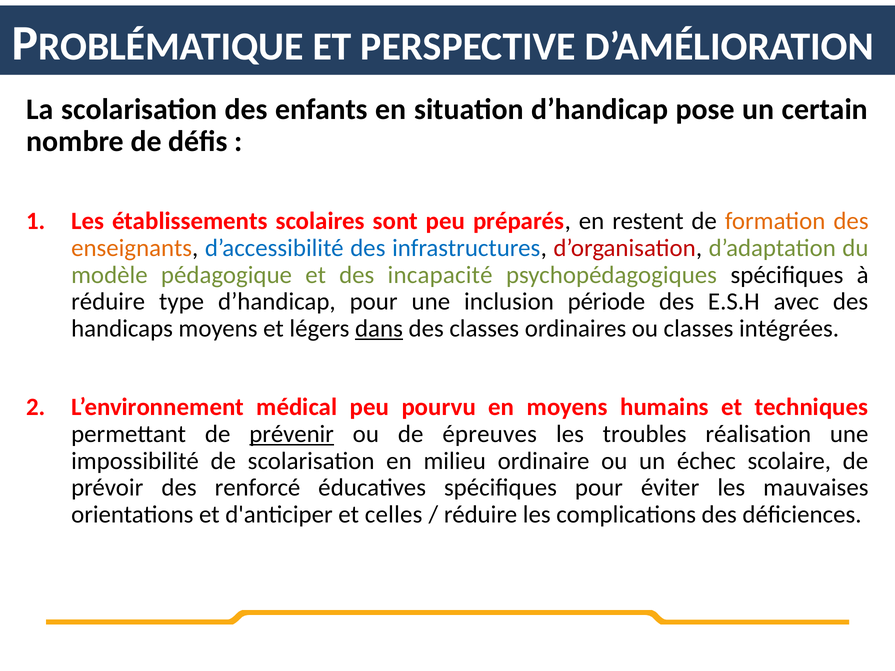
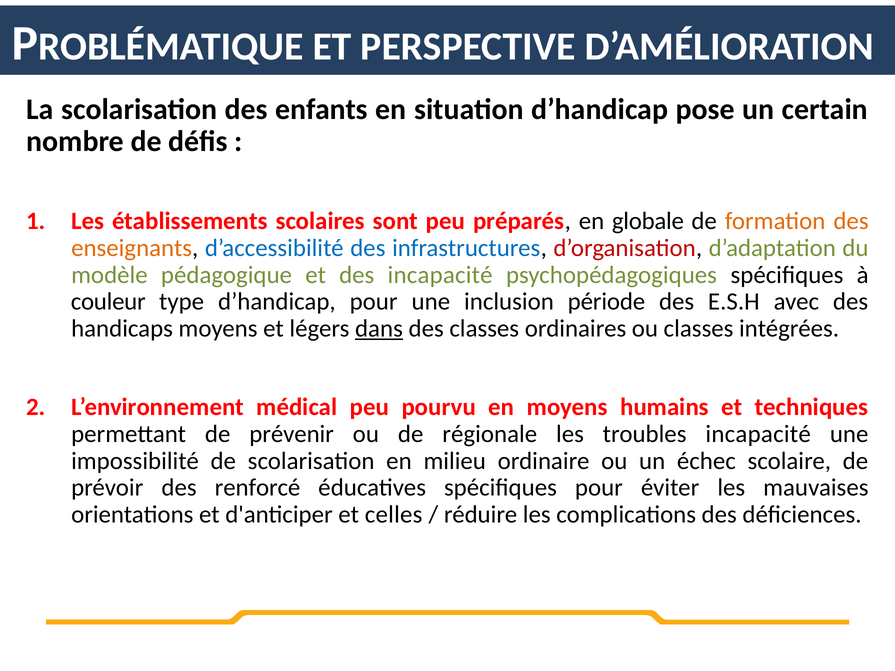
restent: restent -> globale
réduire at (108, 302): réduire -> couleur
prévenir underline: present -> none
épreuves: épreuves -> régionale
troubles réalisation: réalisation -> incapacité
